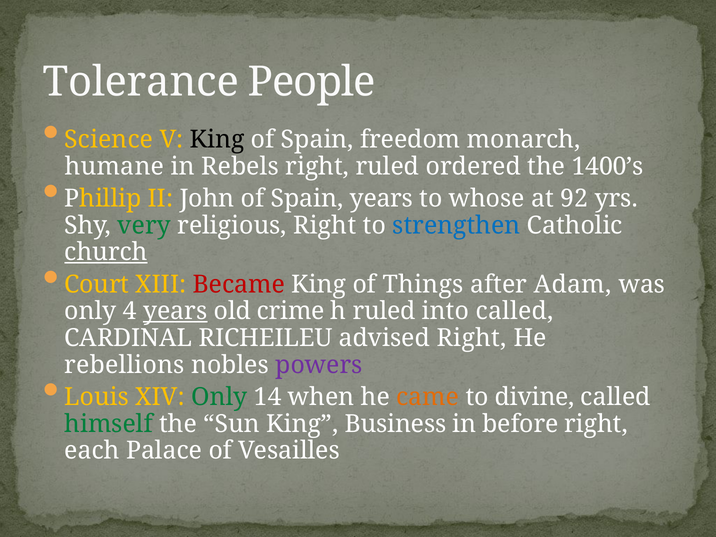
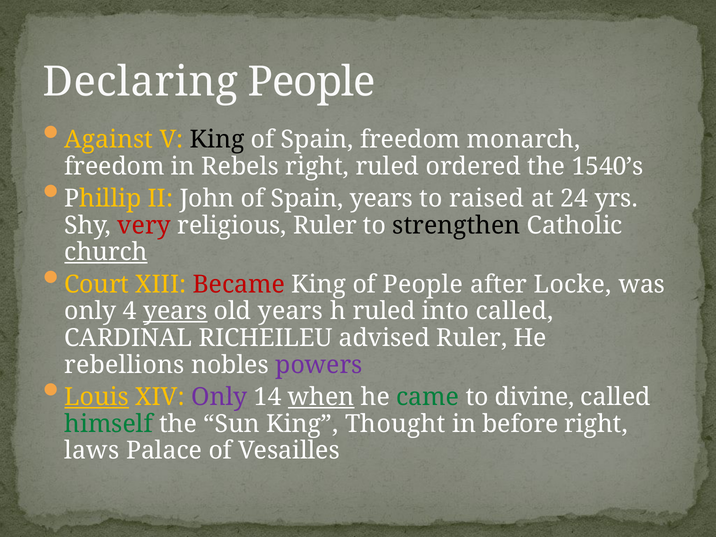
Tolerance: Tolerance -> Declaring
Science: Science -> Against
humane at (114, 166): humane -> freedom
1400’s: 1400’s -> 1540’s
whose: whose -> raised
92: 92 -> 24
very colour: green -> red
religious Right: Right -> Ruler
strengthen colour: blue -> black
of Things: Things -> People
Adam: Adam -> Locke
old crime: crime -> years
advised Right: Right -> Ruler
Louis underline: none -> present
Only at (219, 397) colour: green -> purple
when underline: none -> present
came colour: orange -> green
Business: Business -> Thought
each: each -> laws
